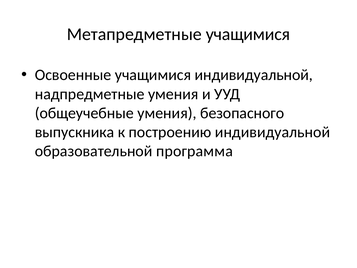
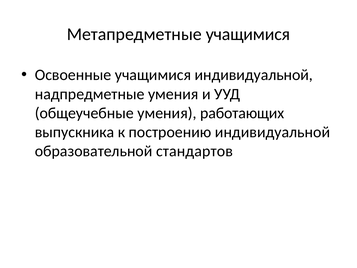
безопасного: безопасного -> работающих
программа: программа -> стандартов
